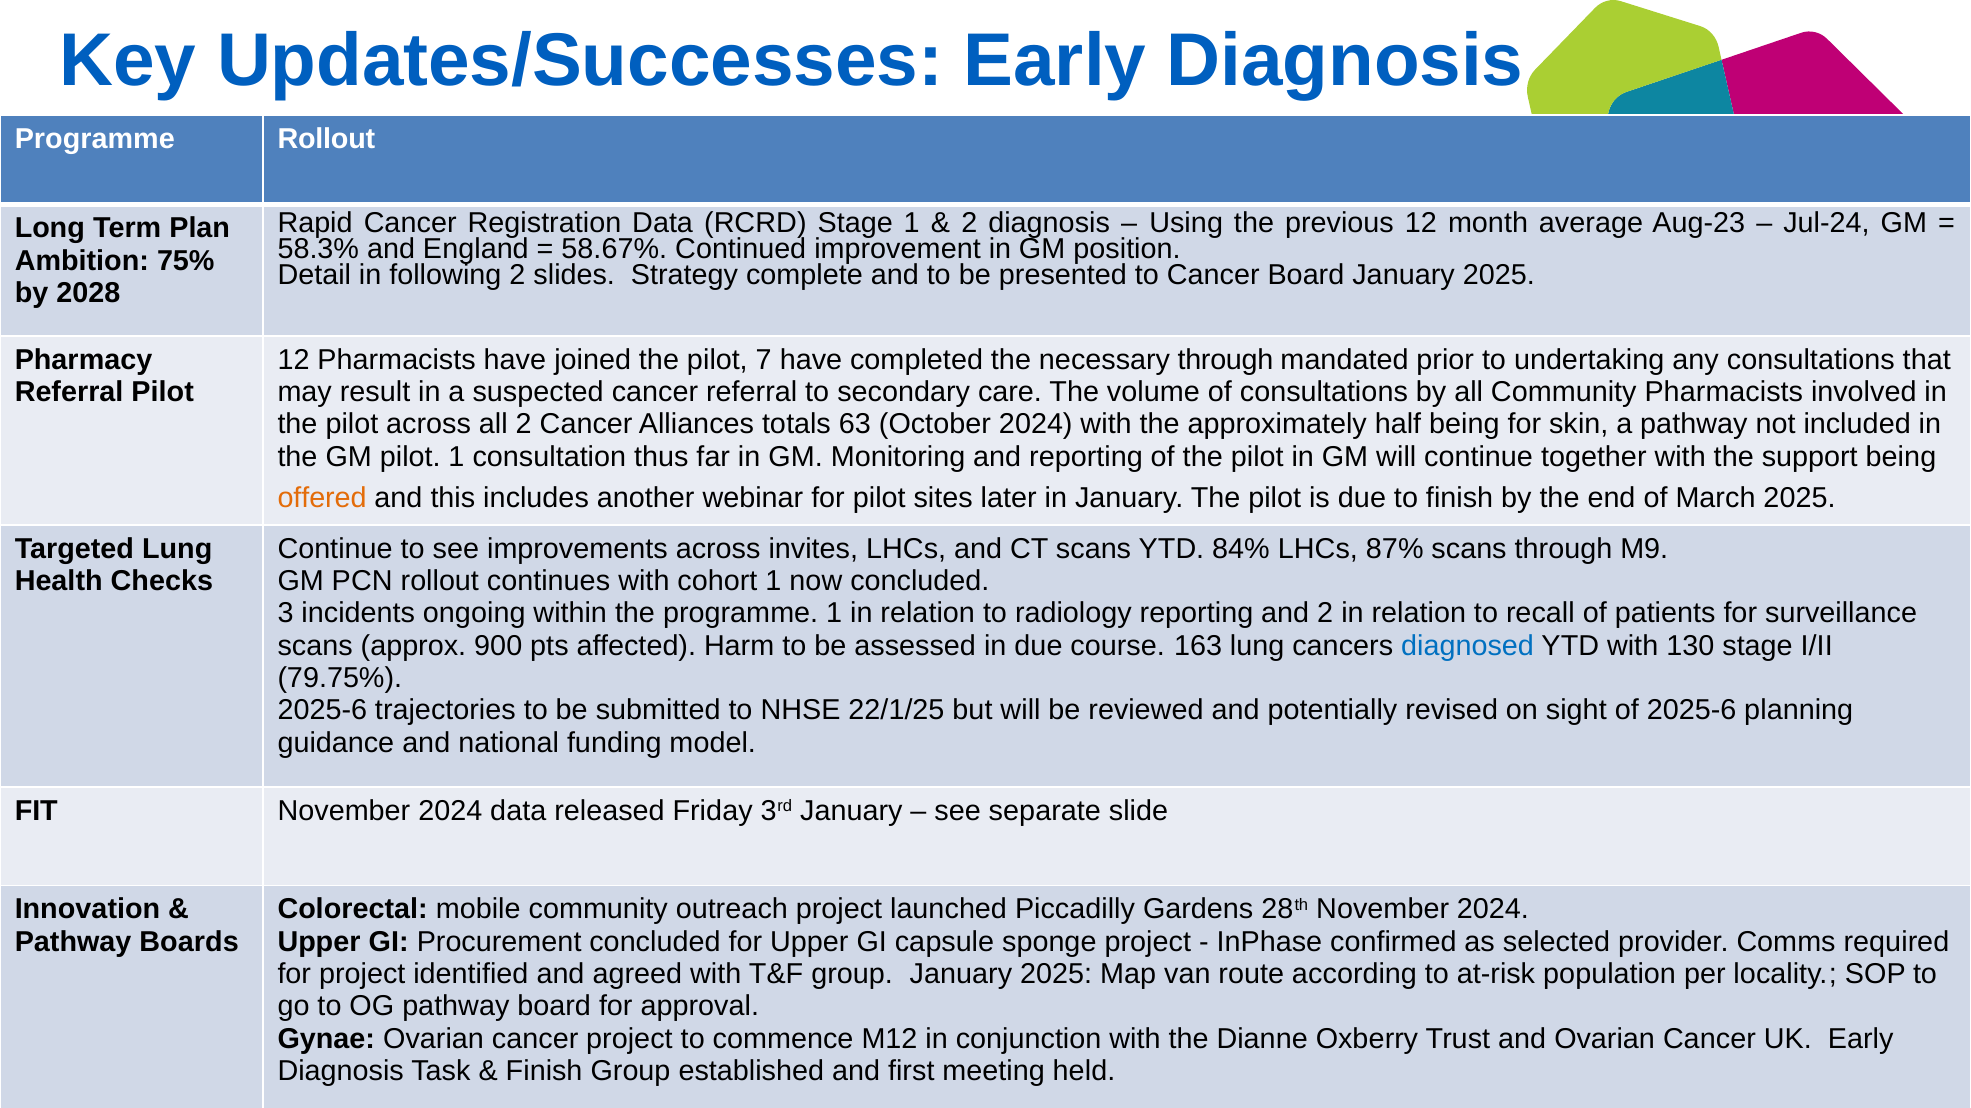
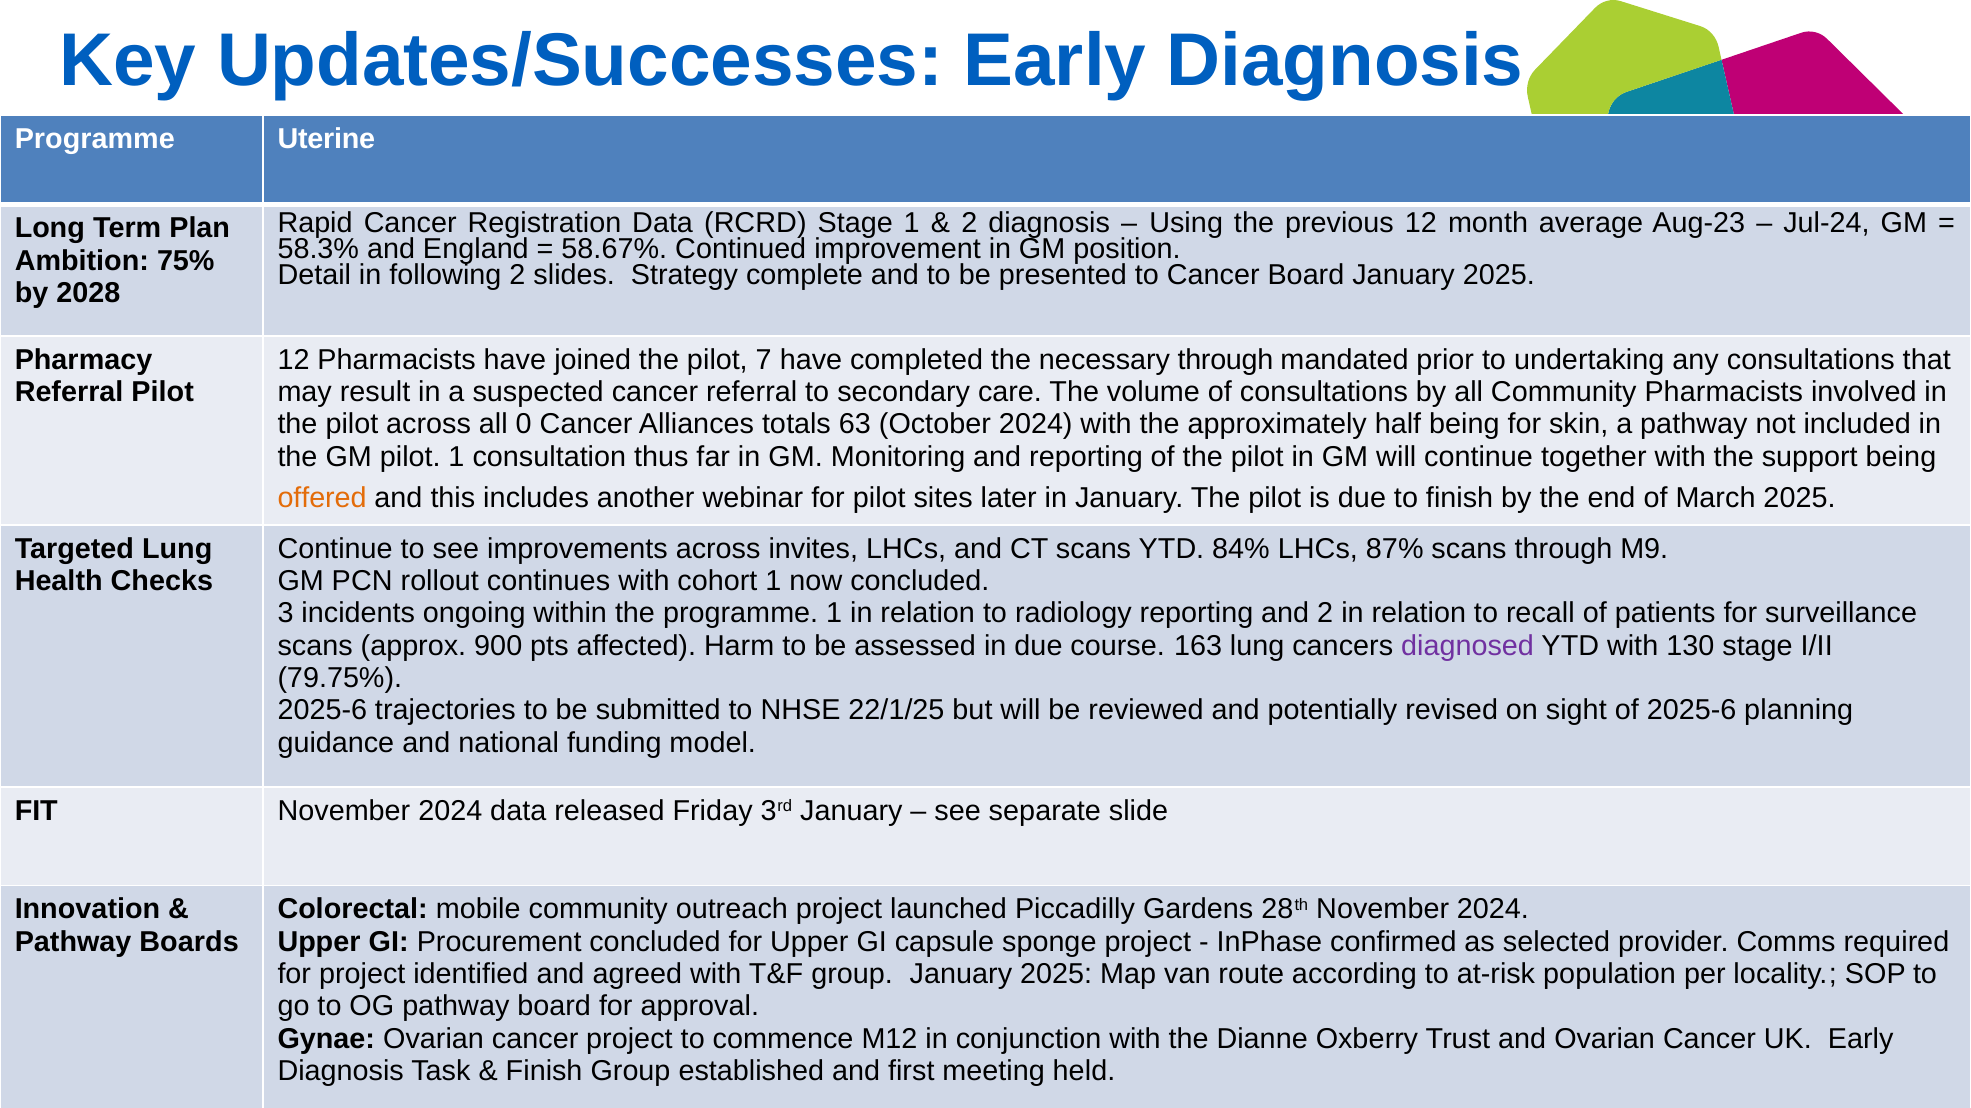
Programme Rollout: Rollout -> Uterine
all 2: 2 -> 0
diagnosed colour: blue -> purple
